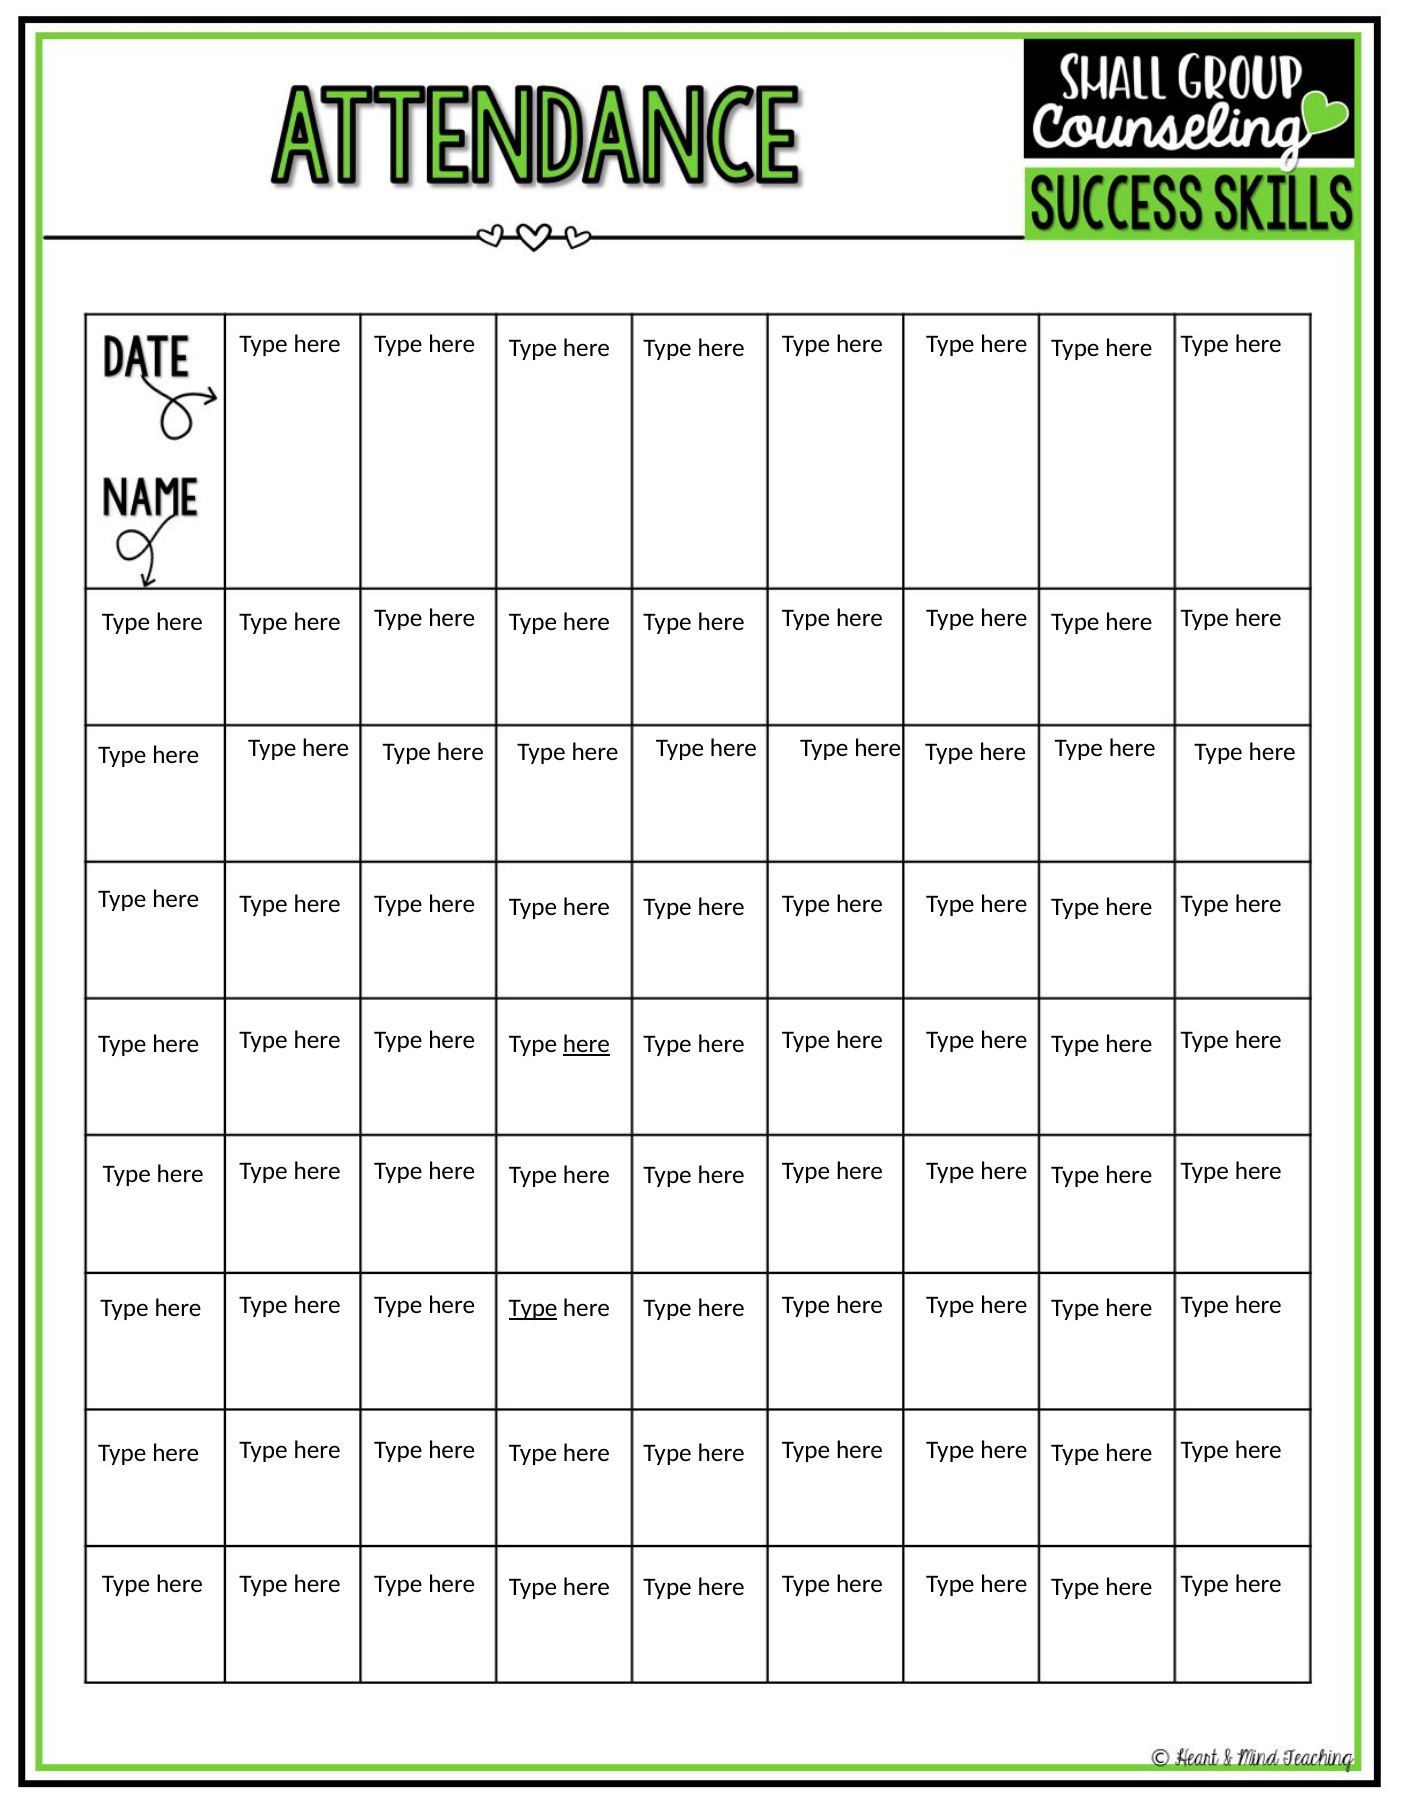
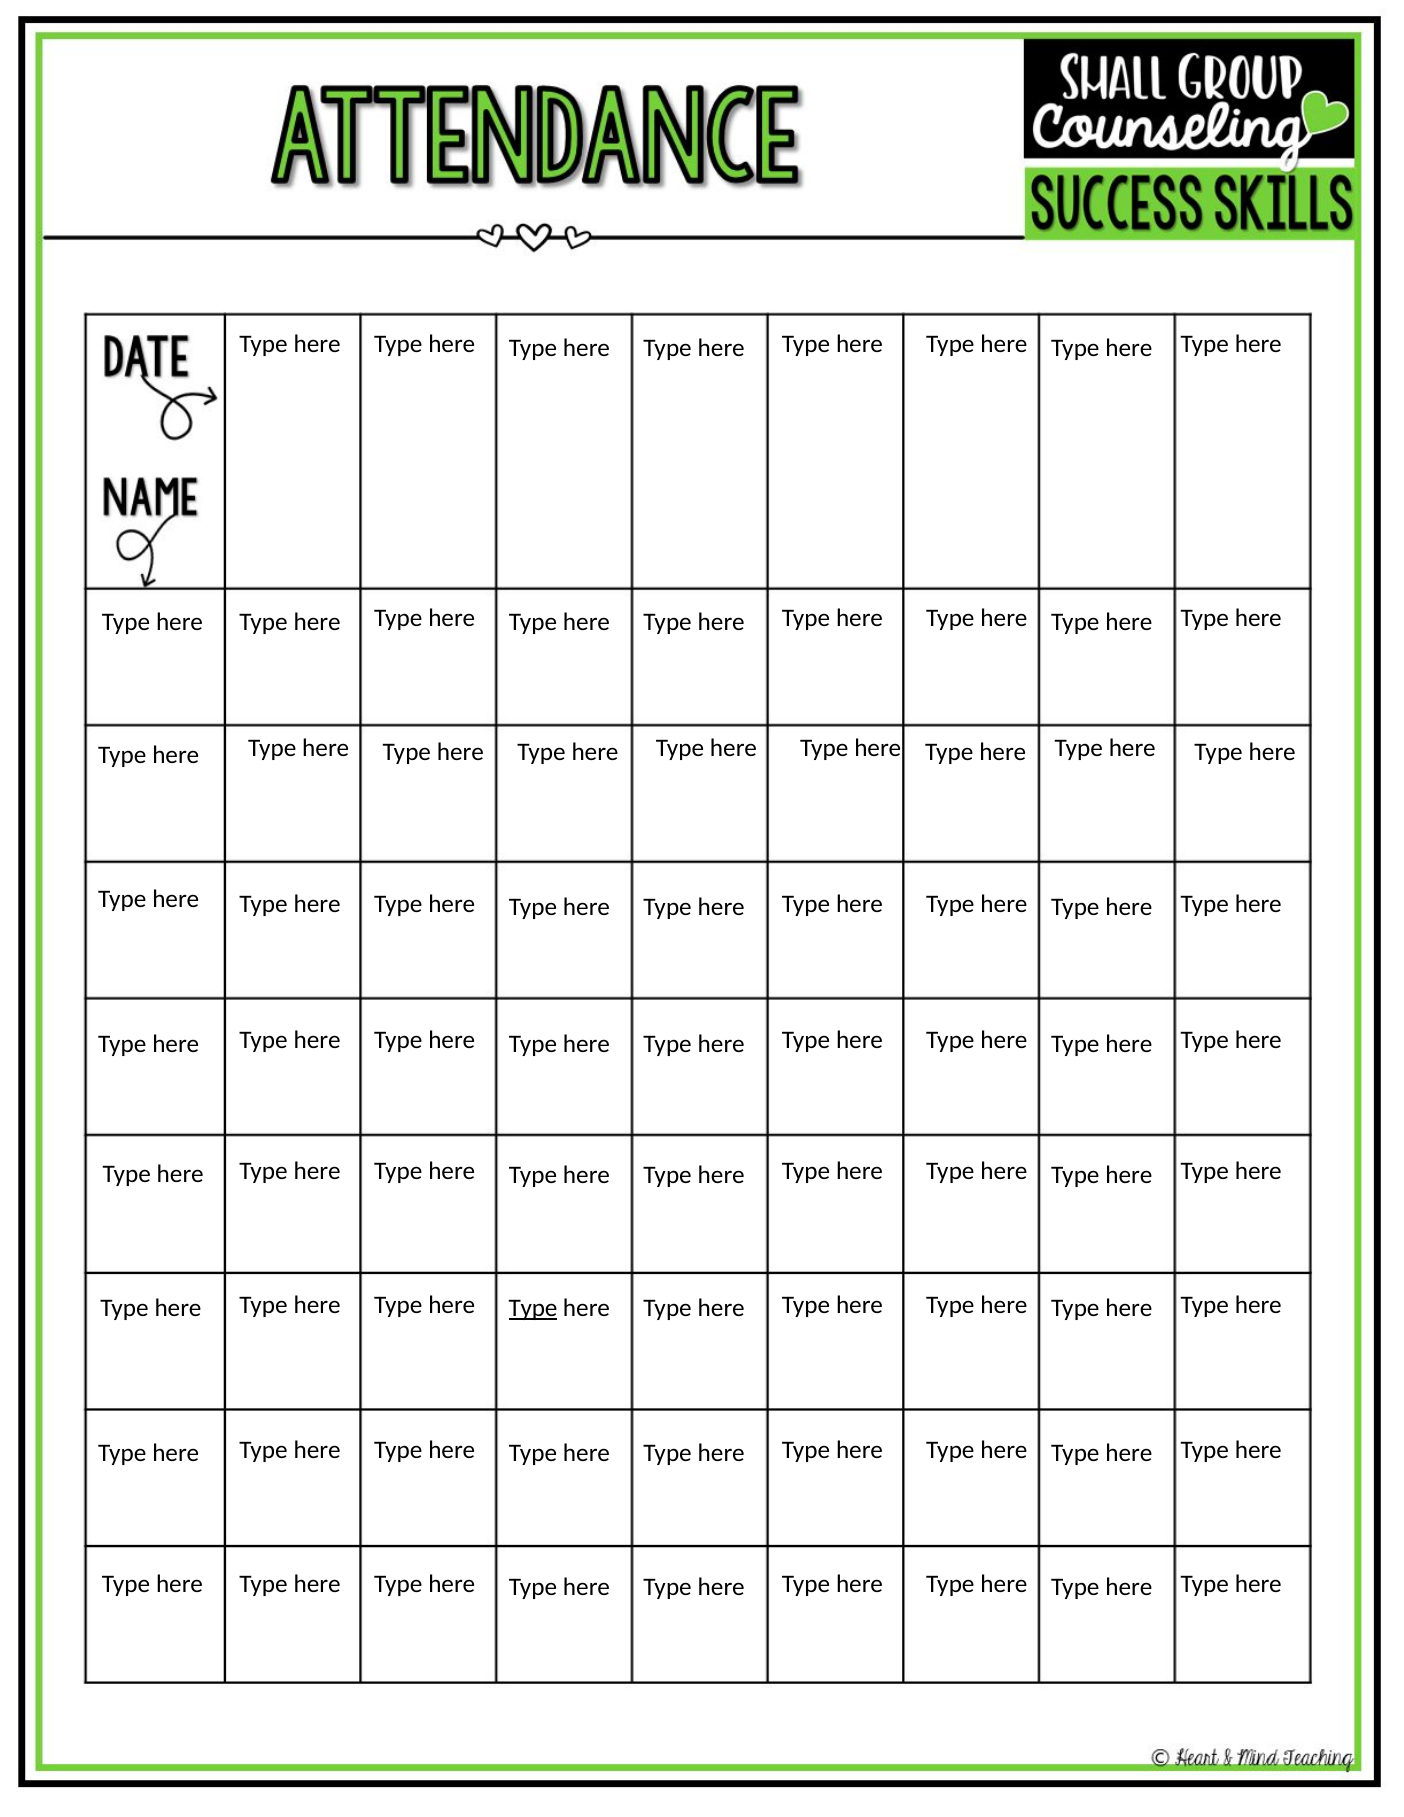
here at (586, 1044) underline: present -> none
